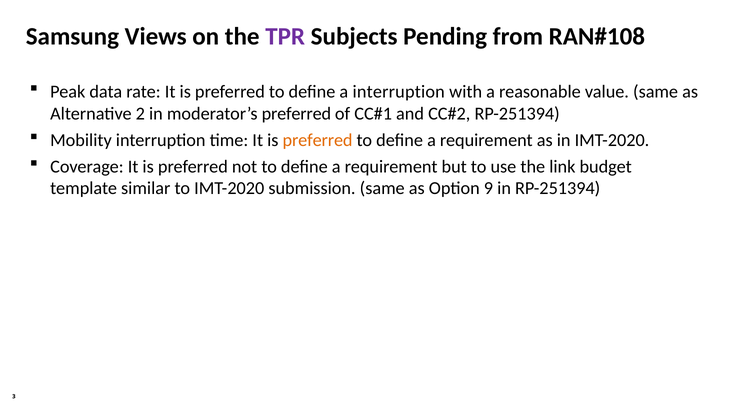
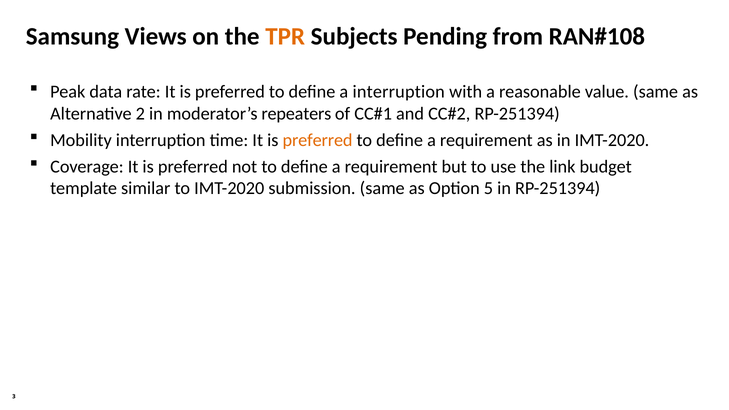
TPR colour: purple -> orange
moderator’s preferred: preferred -> repeaters
9: 9 -> 5
